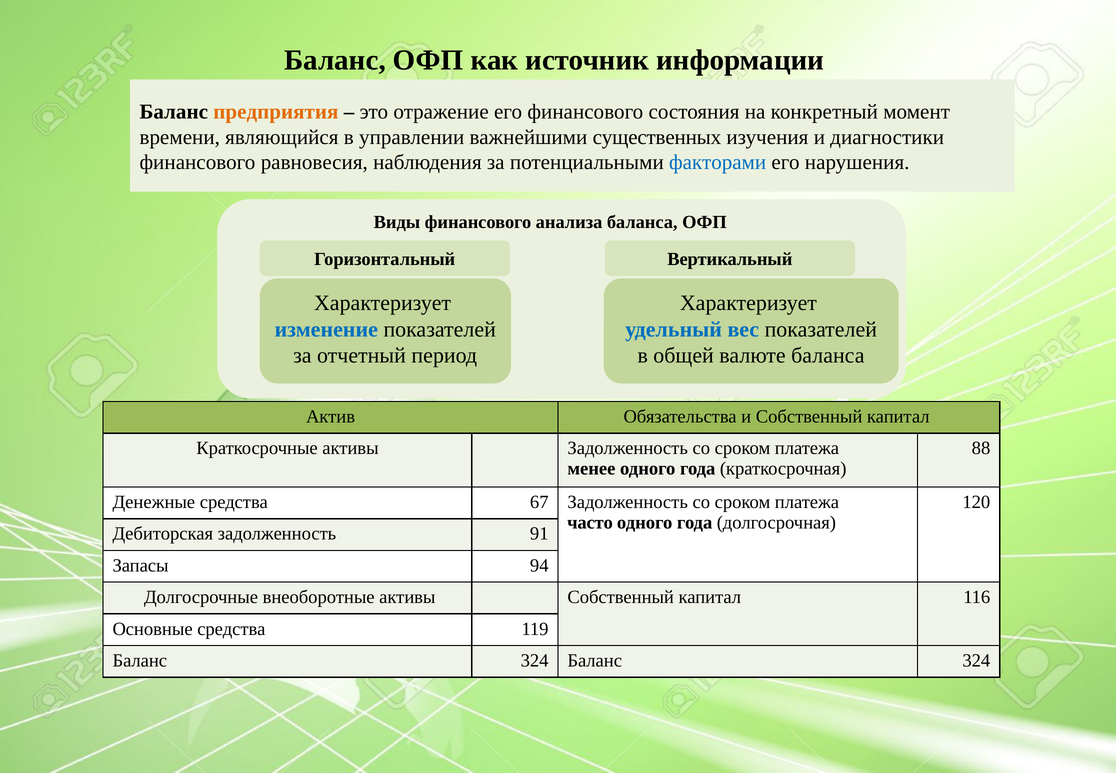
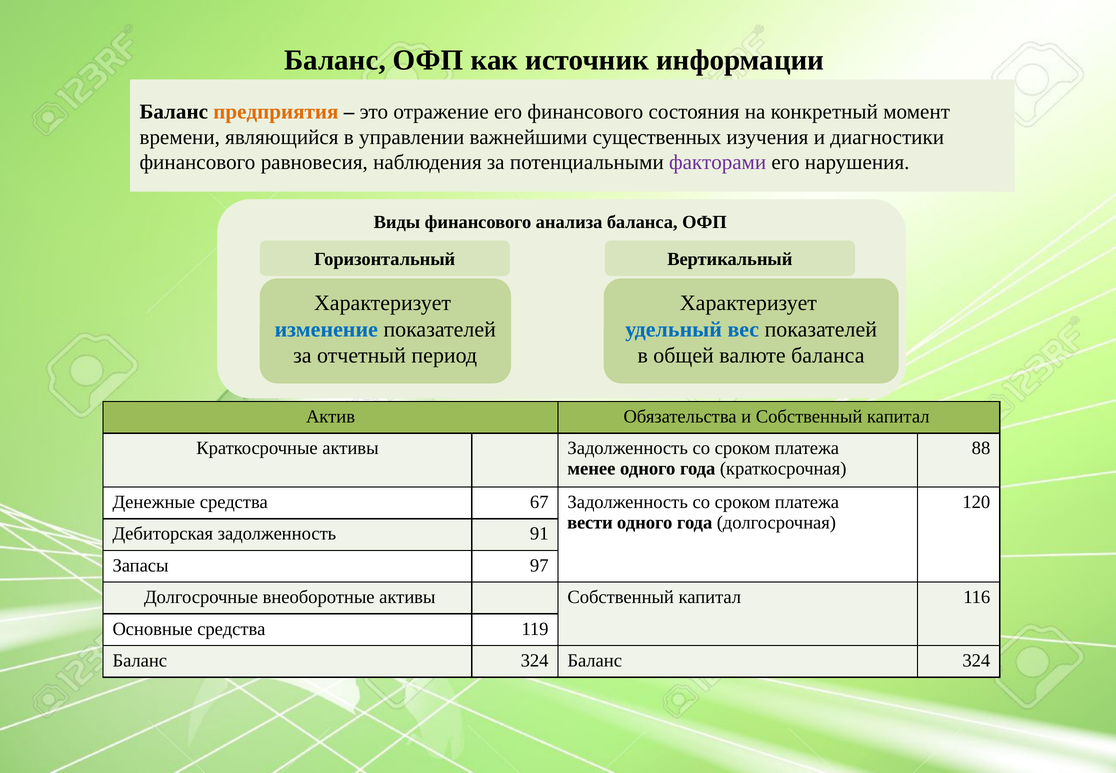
факторами colour: blue -> purple
часто: часто -> вести
94: 94 -> 97
